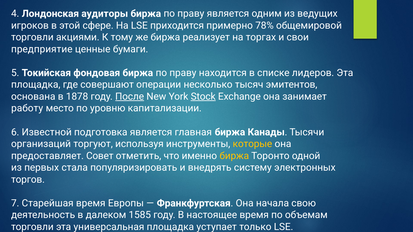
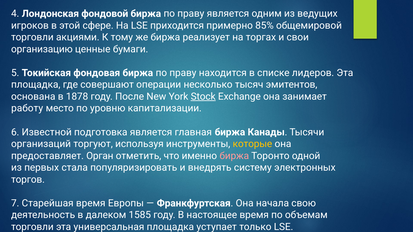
аудиторы: аудиторы -> фондовой
78%: 78% -> 85%
предприятие: предприятие -> организацию
После underline: present -> none
Совет: Совет -> Орган
биржа at (234, 156) colour: yellow -> pink
